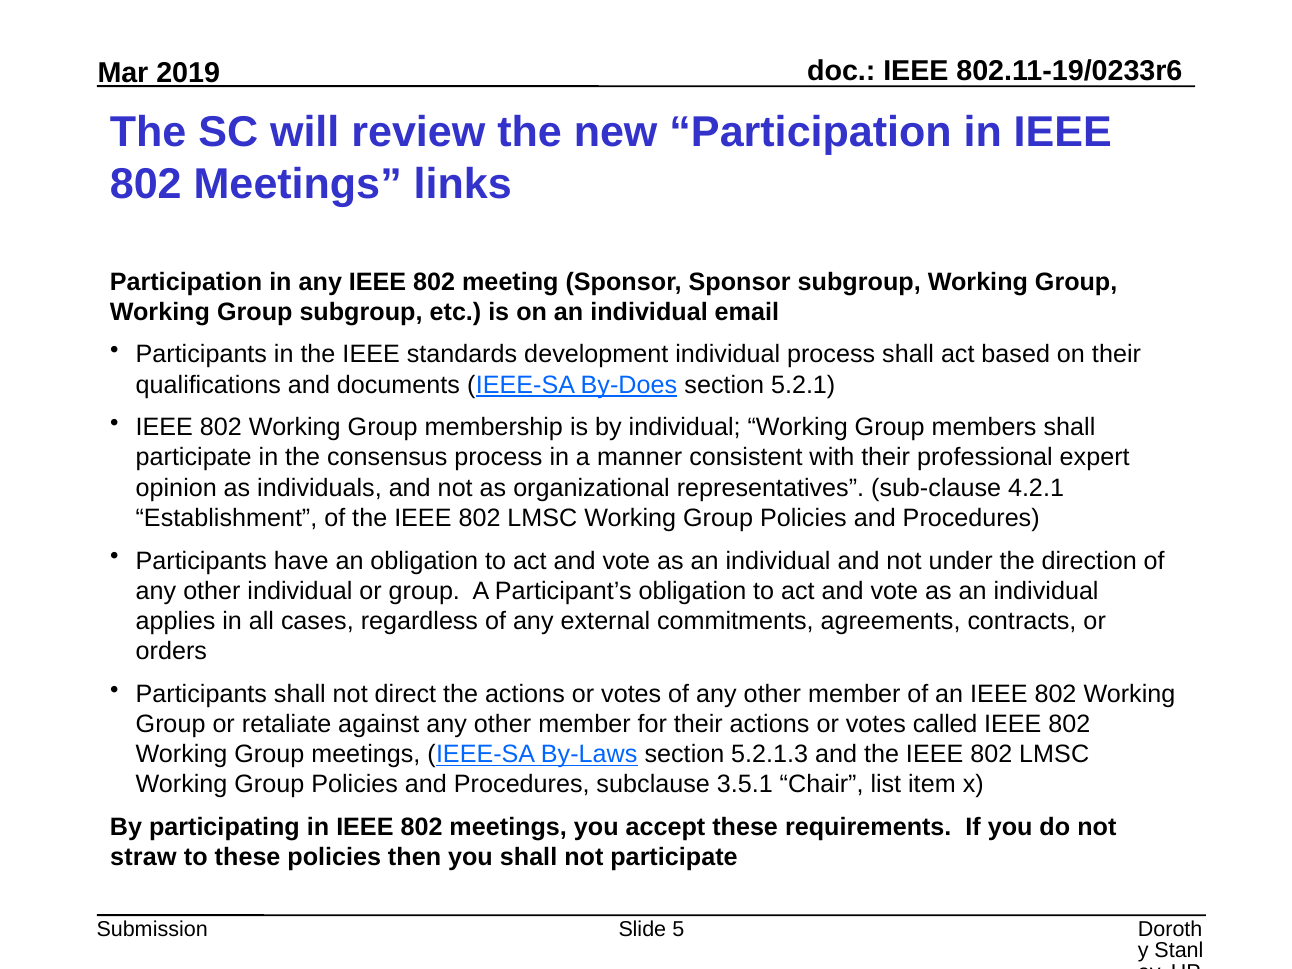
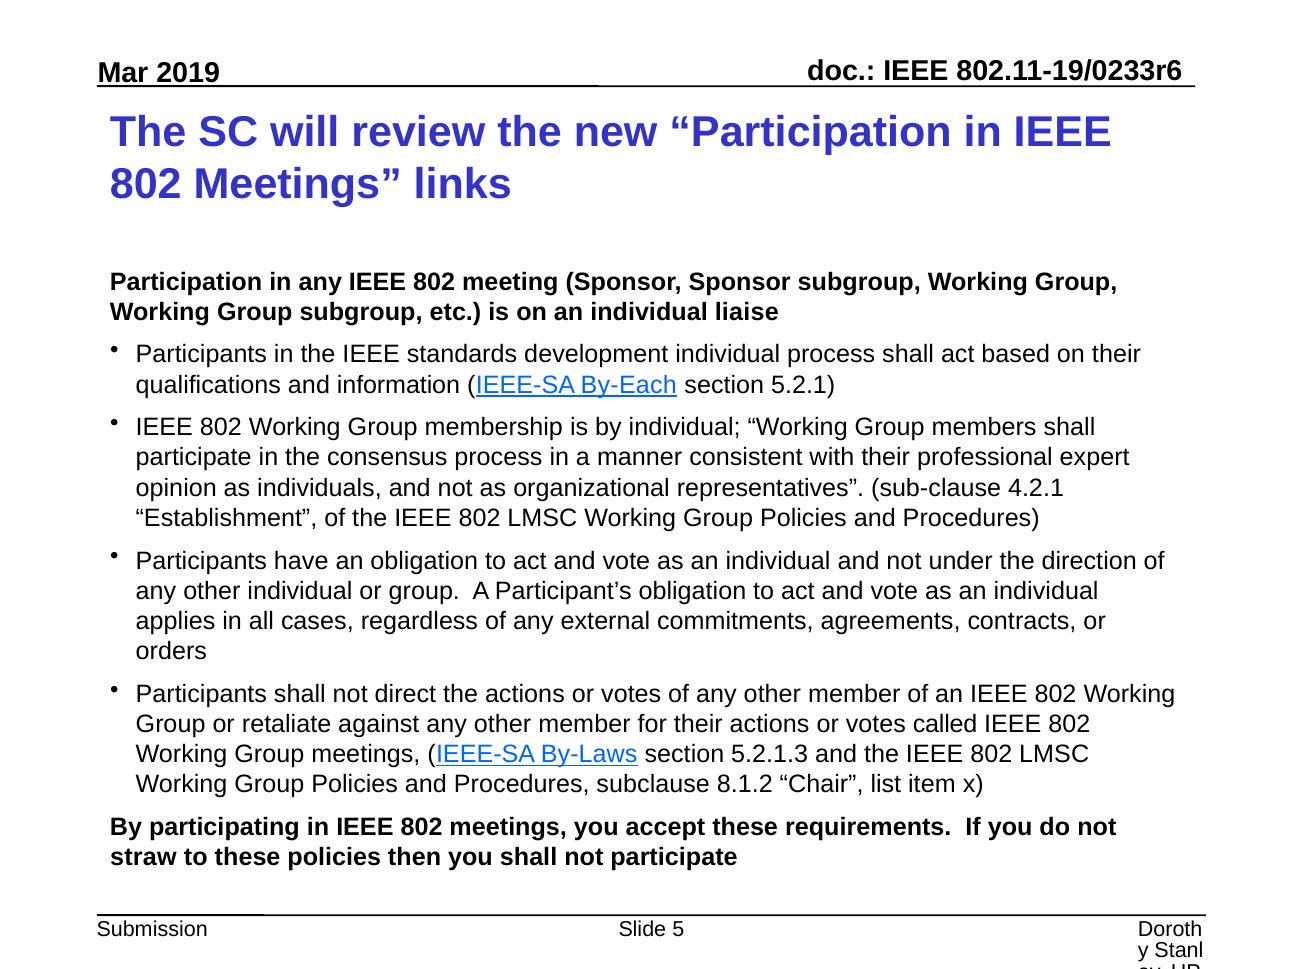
email: email -> liaise
documents: documents -> information
By-Does: By-Does -> By-Each
3.5.1: 3.5.1 -> 8.1.2
